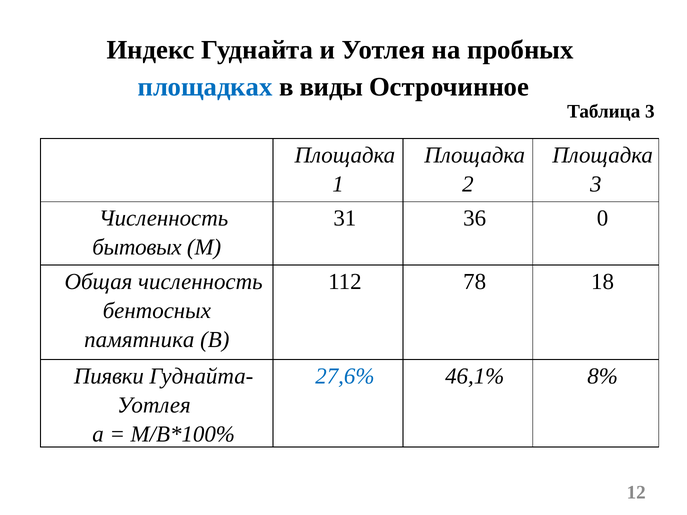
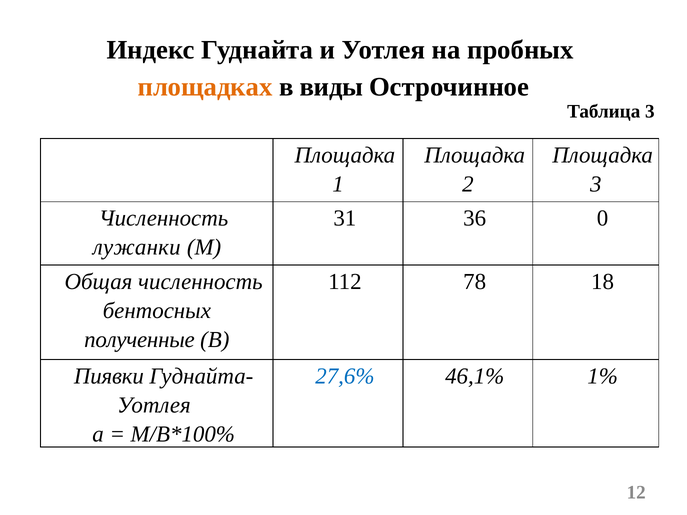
площадках colour: blue -> orange
бытовых: бытовых -> лужанки
памятника: памятника -> полученные
8%: 8% -> 1%
